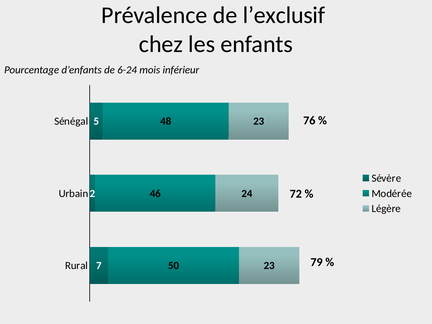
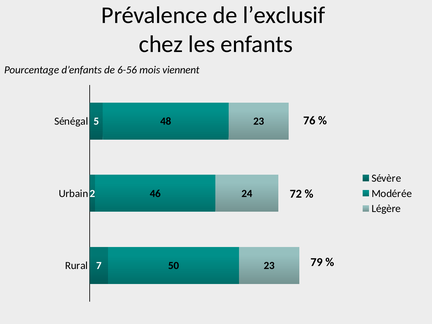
6-24: 6-24 -> 6-56
inférieur: inférieur -> viennent
